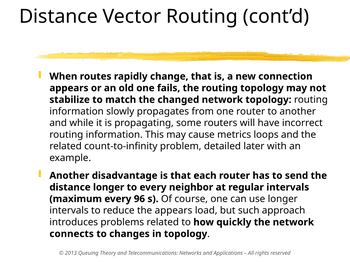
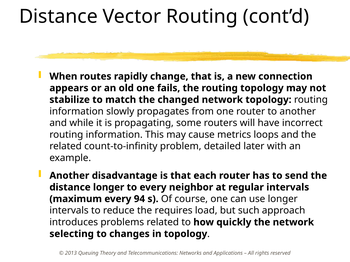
96: 96 -> 94
the appears: appears -> requires
connects: connects -> selecting
